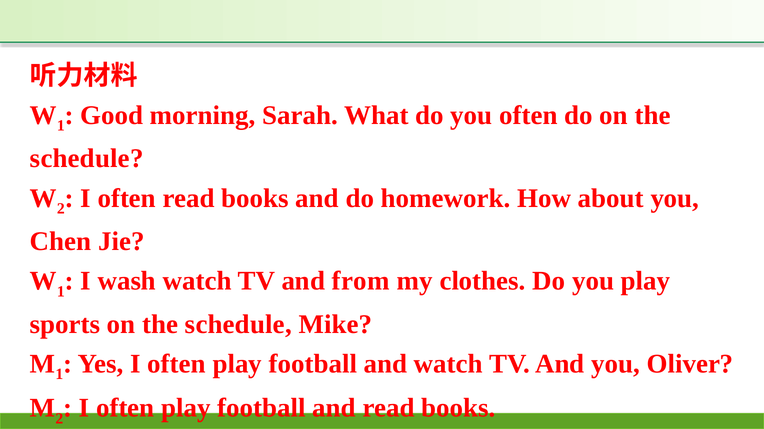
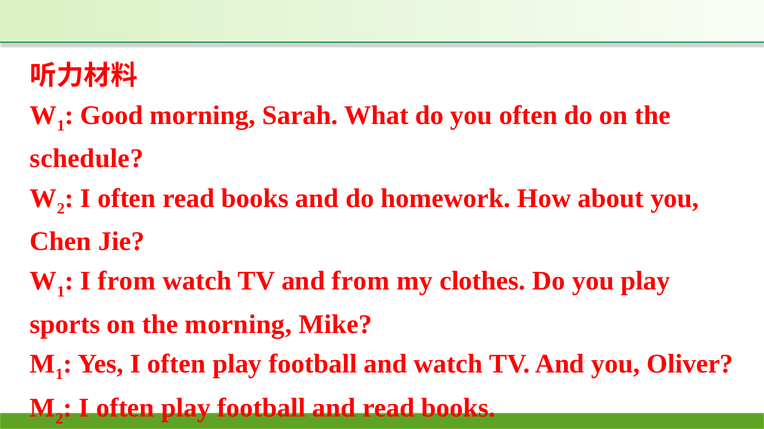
I wash: wash -> from
sports on the schedule: schedule -> morning
